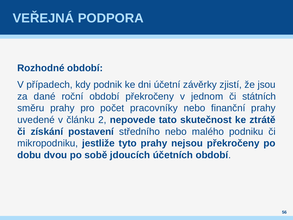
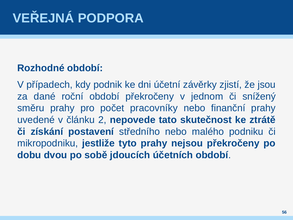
státních: státních -> snížený
